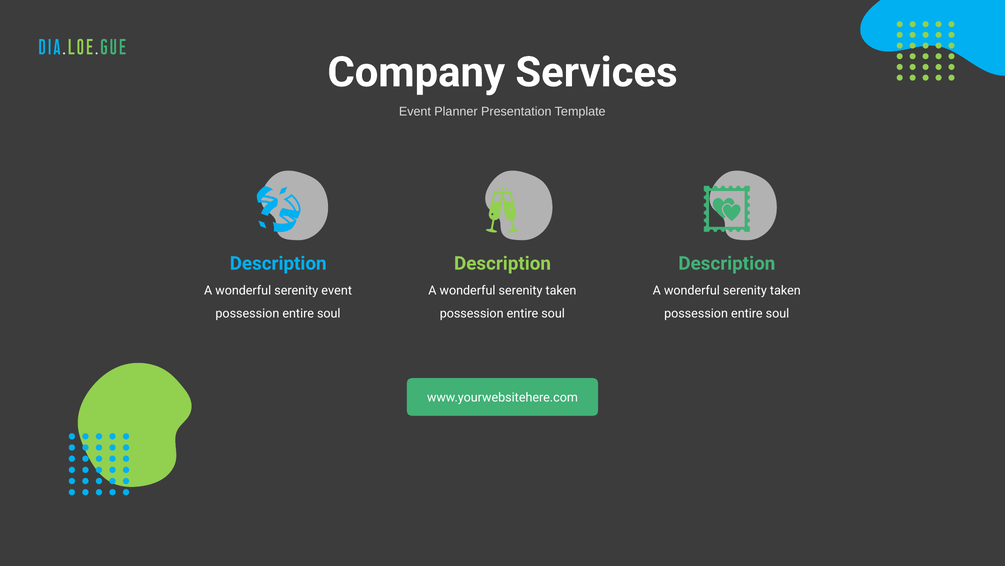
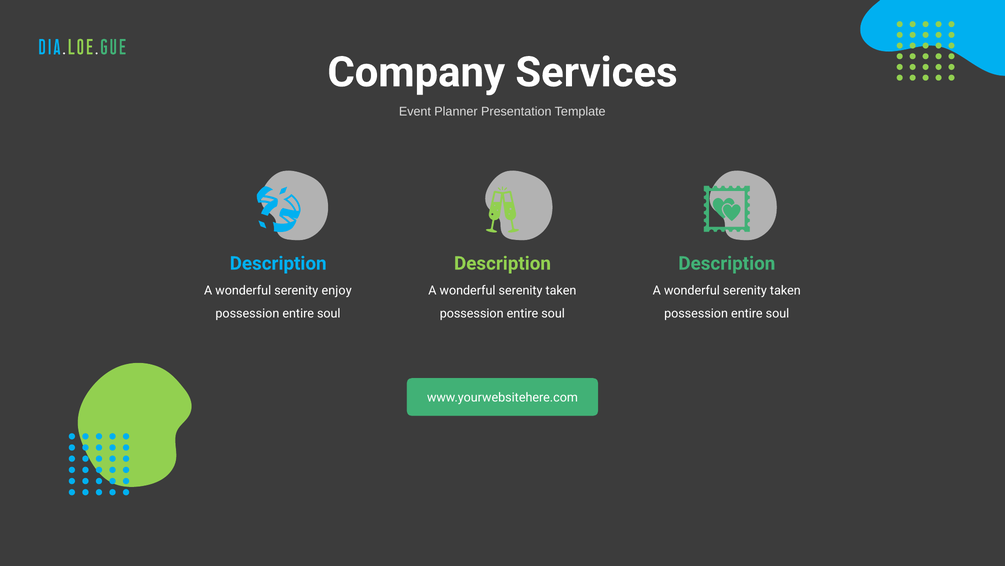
serenity event: event -> enjoy
